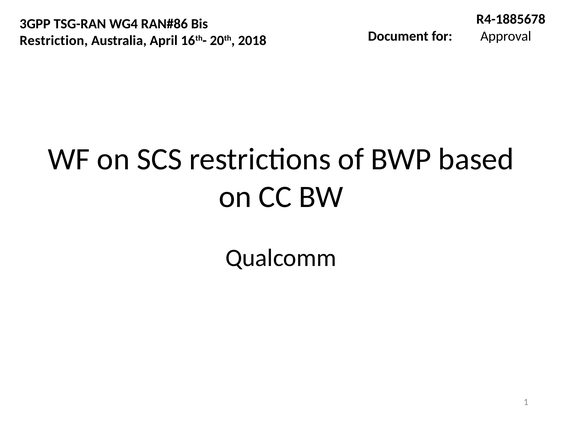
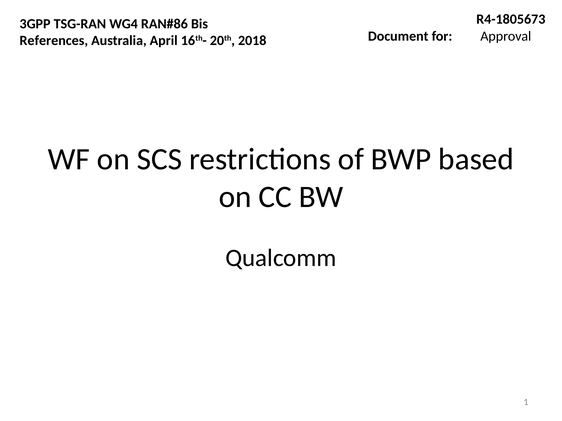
R4-1885678: R4-1885678 -> R4-1805673
Restriction: Restriction -> References
